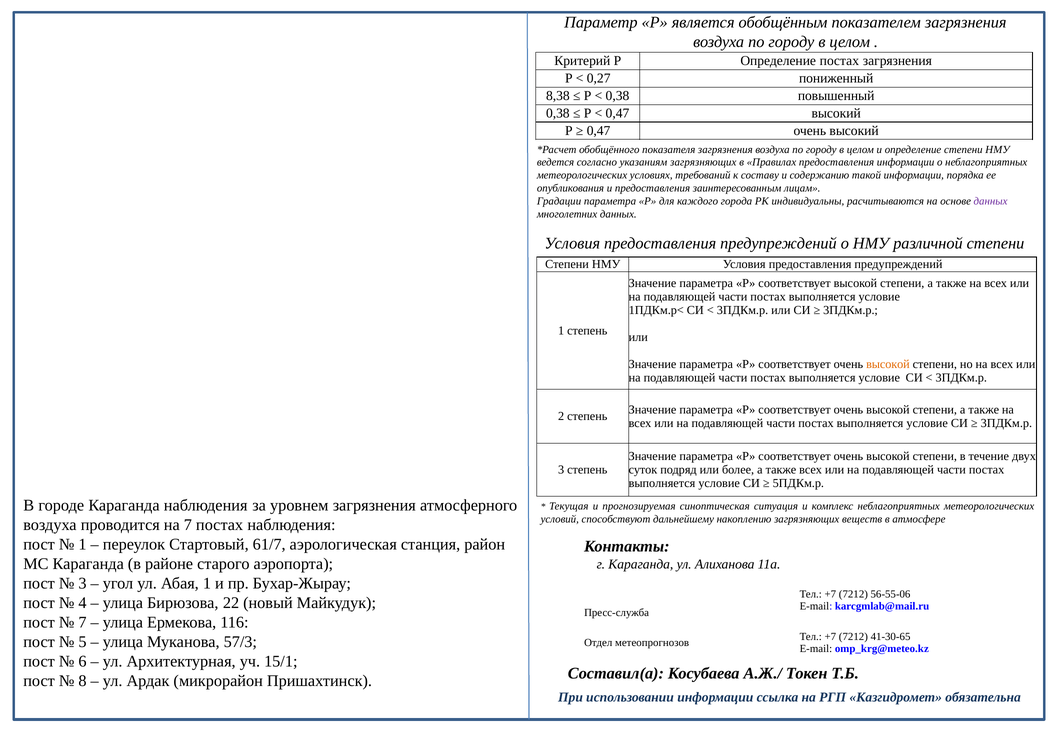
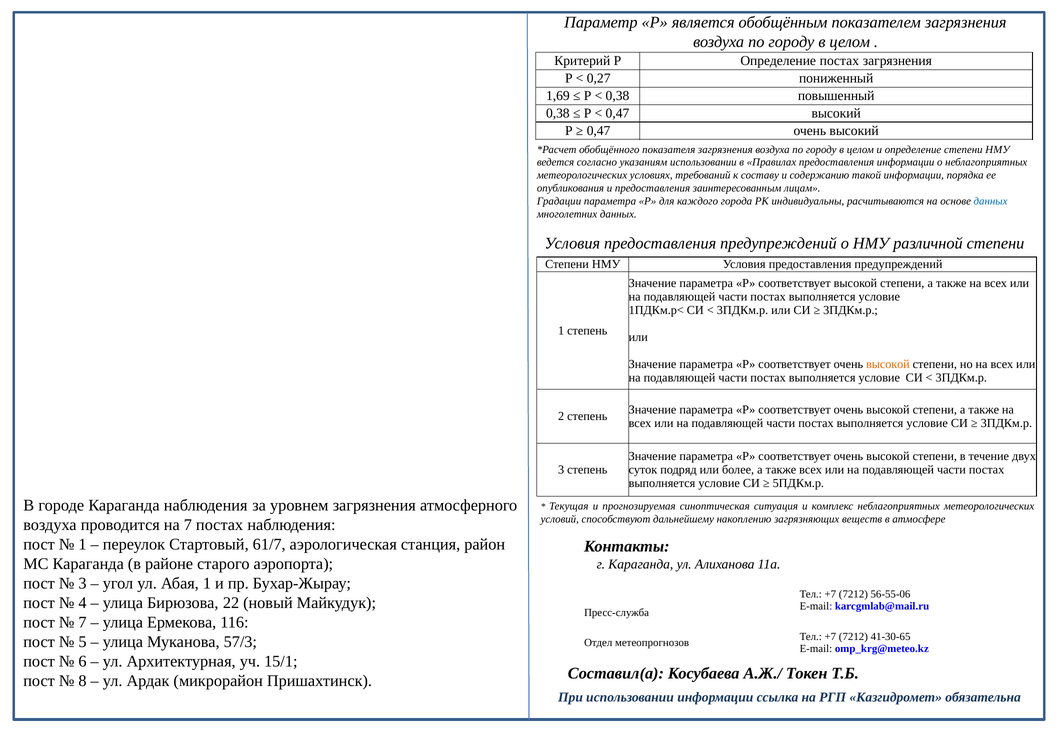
8,38: 8,38 -> 1,69
указаниям загрязняющих: загрязняющих -> использовании
данных at (991, 202) colour: purple -> blue
